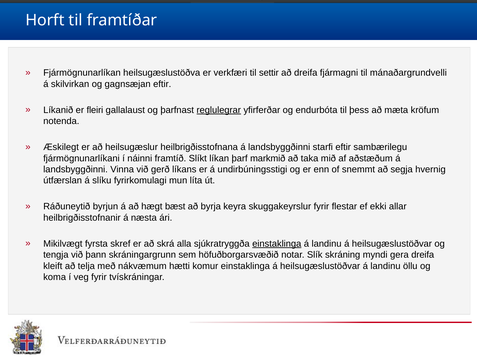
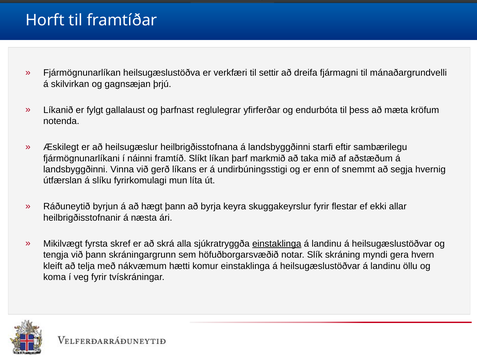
gagnsæjan eftir: eftir -> þrjú
fleiri: fleiri -> fylgt
reglulegrar underline: present -> none
hægt bæst: bæst -> þann
gera dreifa: dreifa -> hvern
